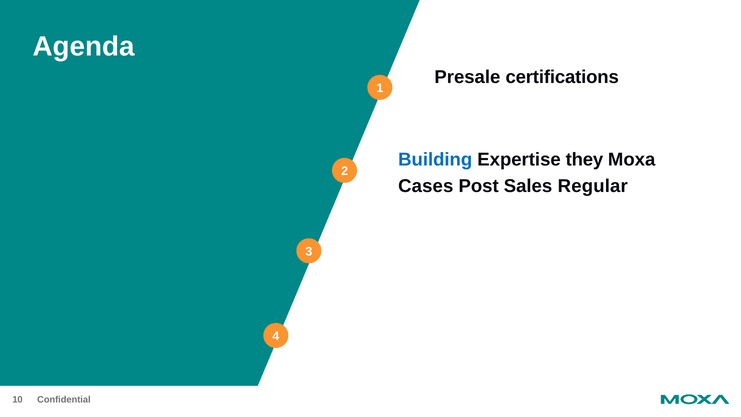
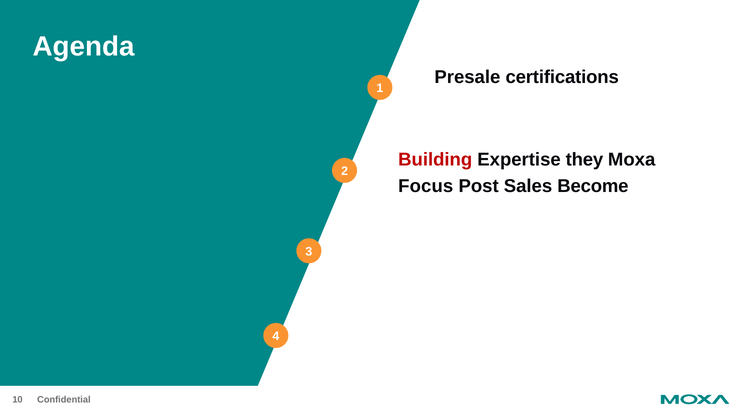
Building colour: blue -> red
Cases: Cases -> Focus
Regular: Regular -> Become
